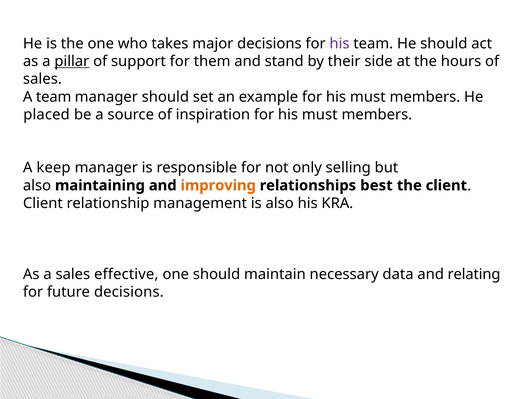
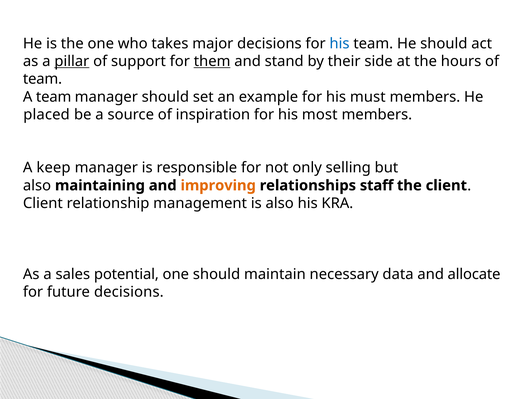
his at (339, 44) colour: purple -> blue
them underline: none -> present
sales at (42, 79): sales -> team
inspiration for his must: must -> most
best: best -> staff
effective: effective -> potential
relating: relating -> allocate
